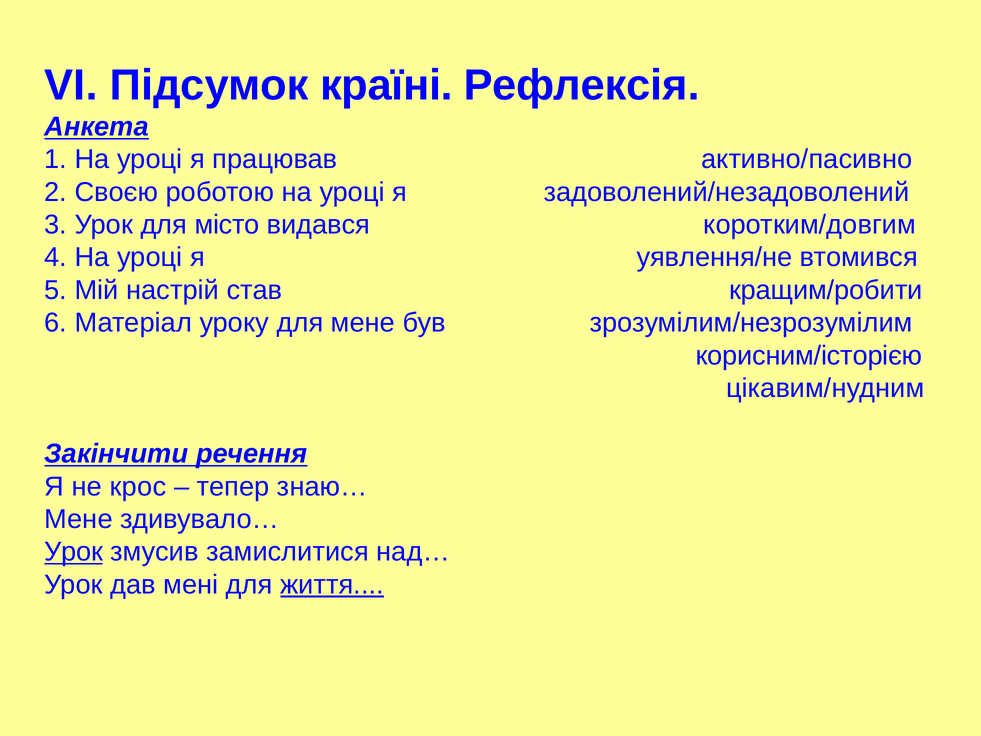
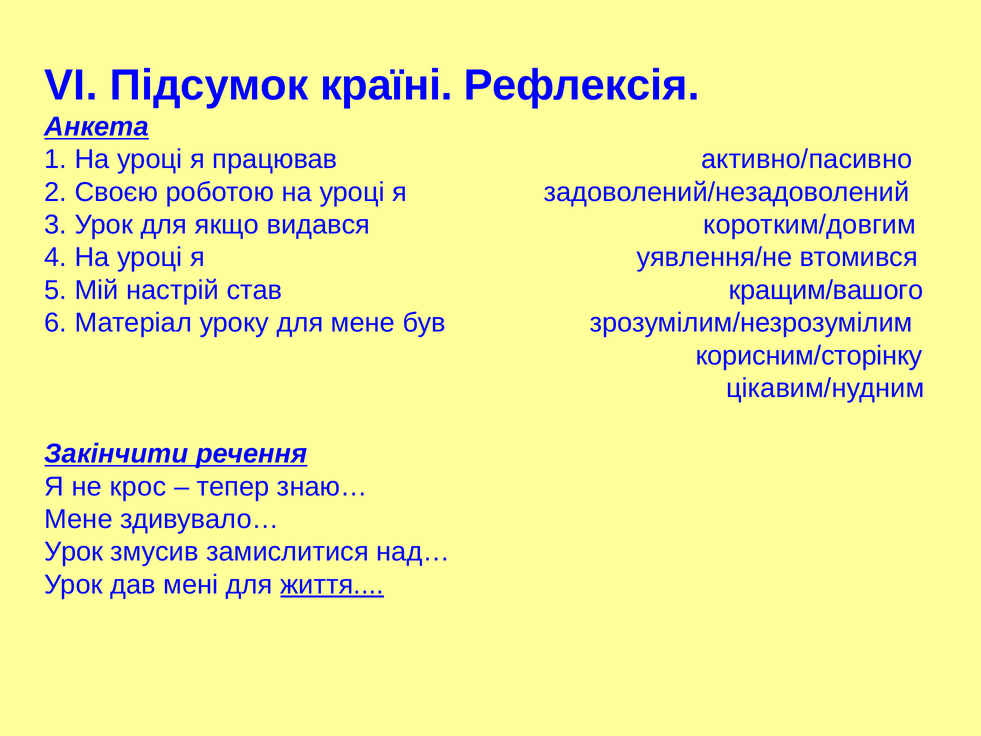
місто: місто -> якщо
кращим/робити: кращим/робити -> кращим/вашого
корисним/історією: корисним/історією -> корисним/сторінку
Урок at (74, 552) underline: present -> none
